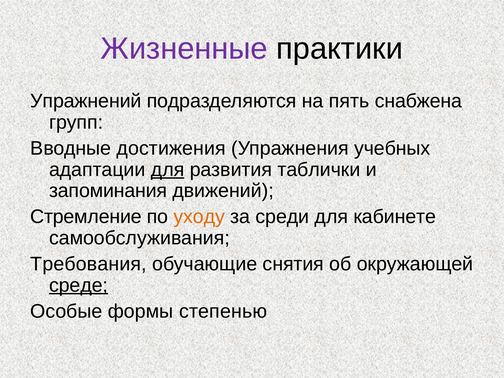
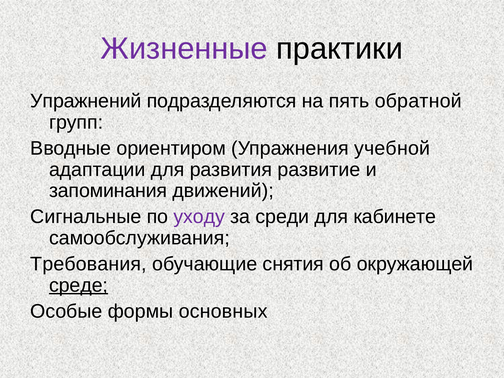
снабжена: снабжена -> обратной
достижения: достижения -> ориентиром
учебных: учебных -> учебной
для at (168, 170) underline: present -> none
таблички: таблички -> развитие
Стремление: Стремление -> Сигнальные
уходу colour: orange -> purple
степенью: степенью -> основных
